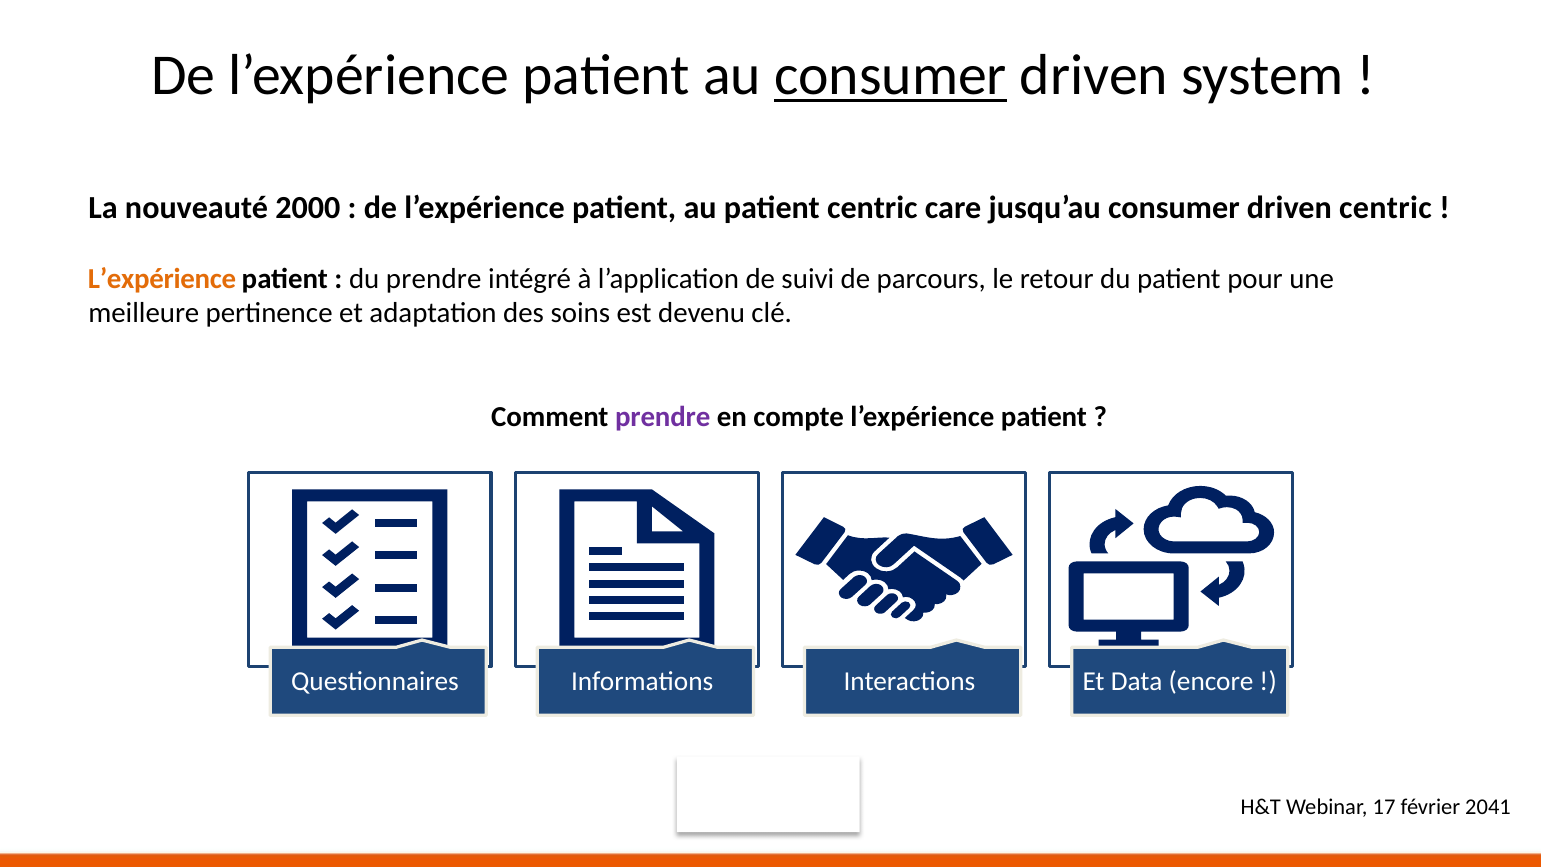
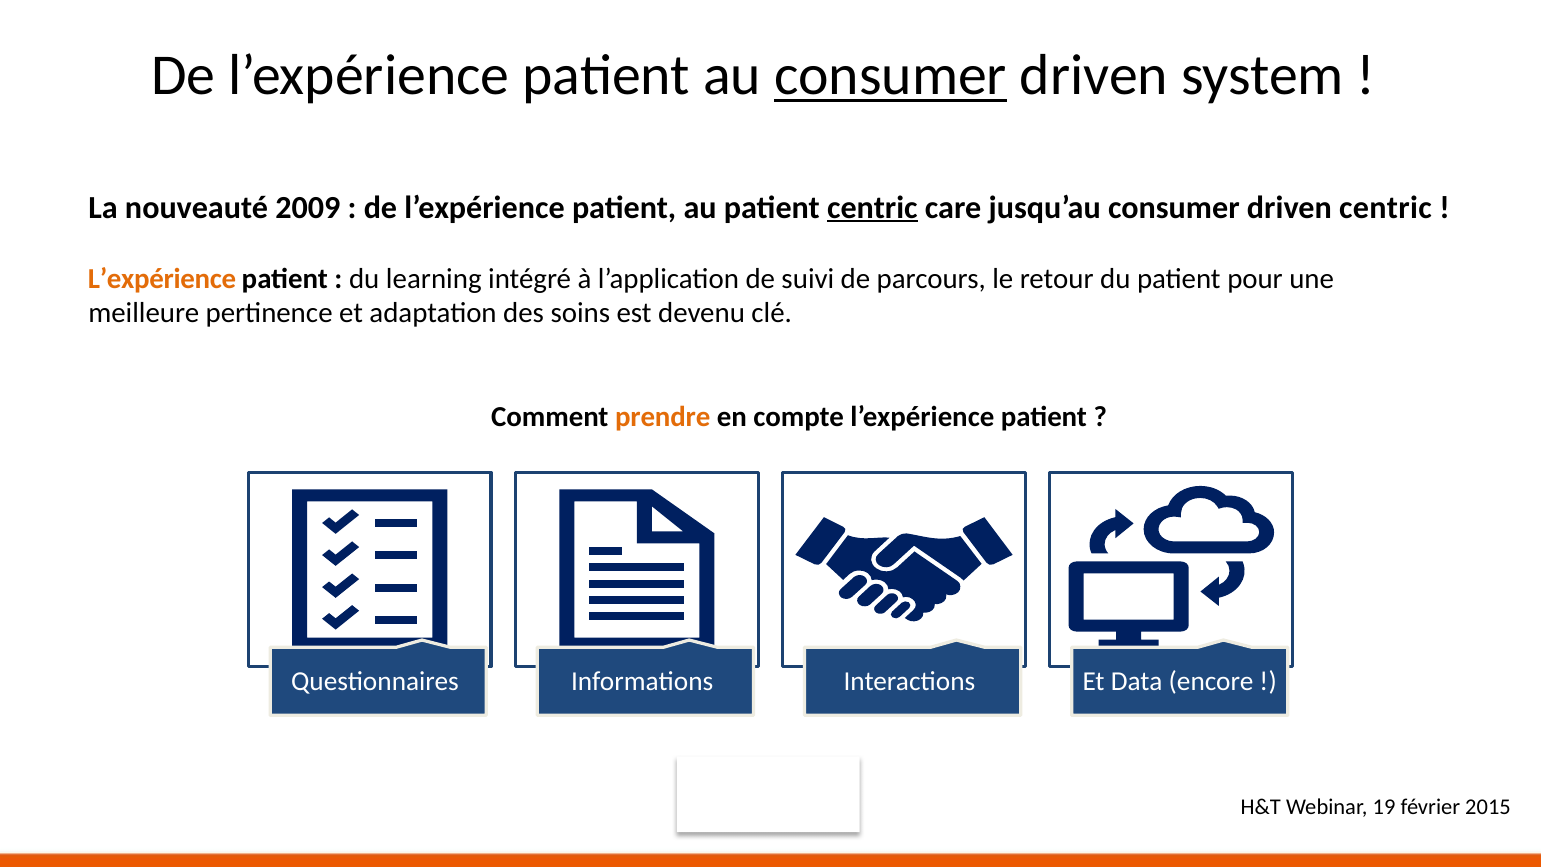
2000: 2000 -> 2009
centric at (872, 207) underline: none -> present
du prendre: prendre -> learning
prendre at (663, 417) colour: purple -> orange
17: 17 -> 19
2041: 2041 -> 2015
